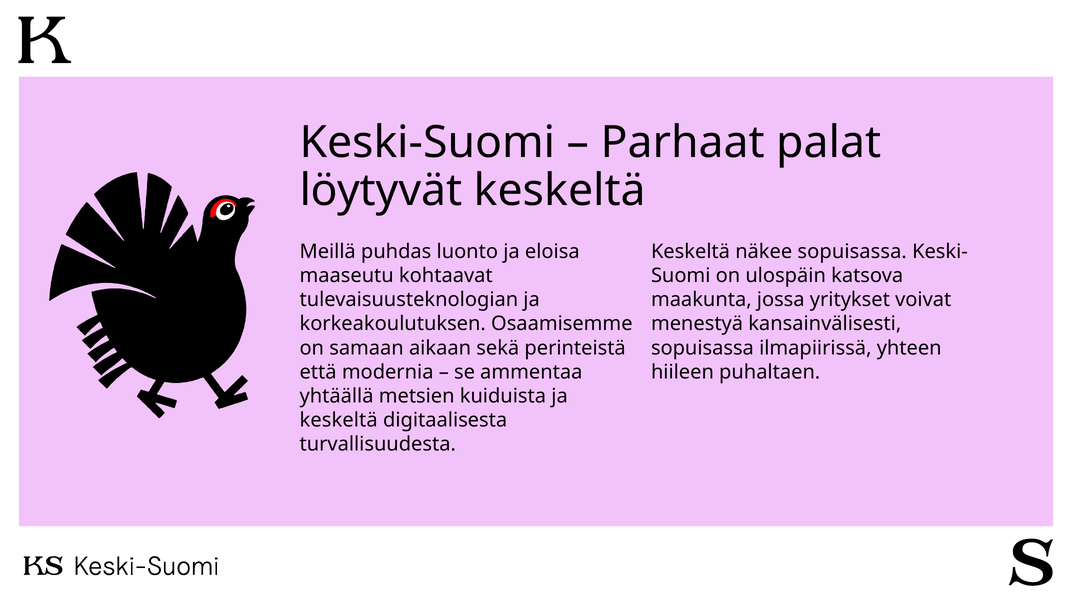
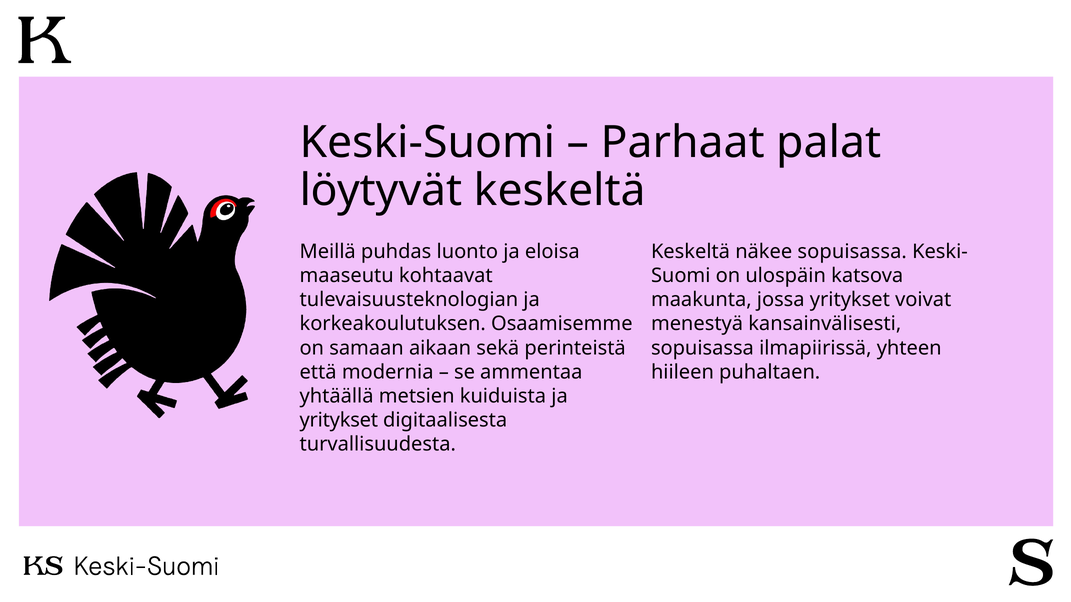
keskeltä at (339, 420): keskeltä -> yritykset
